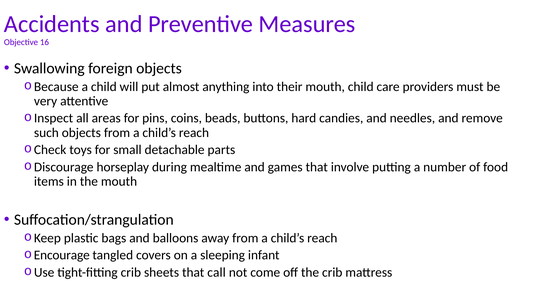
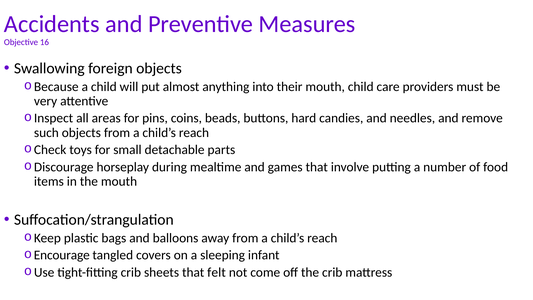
call: call -> felt
